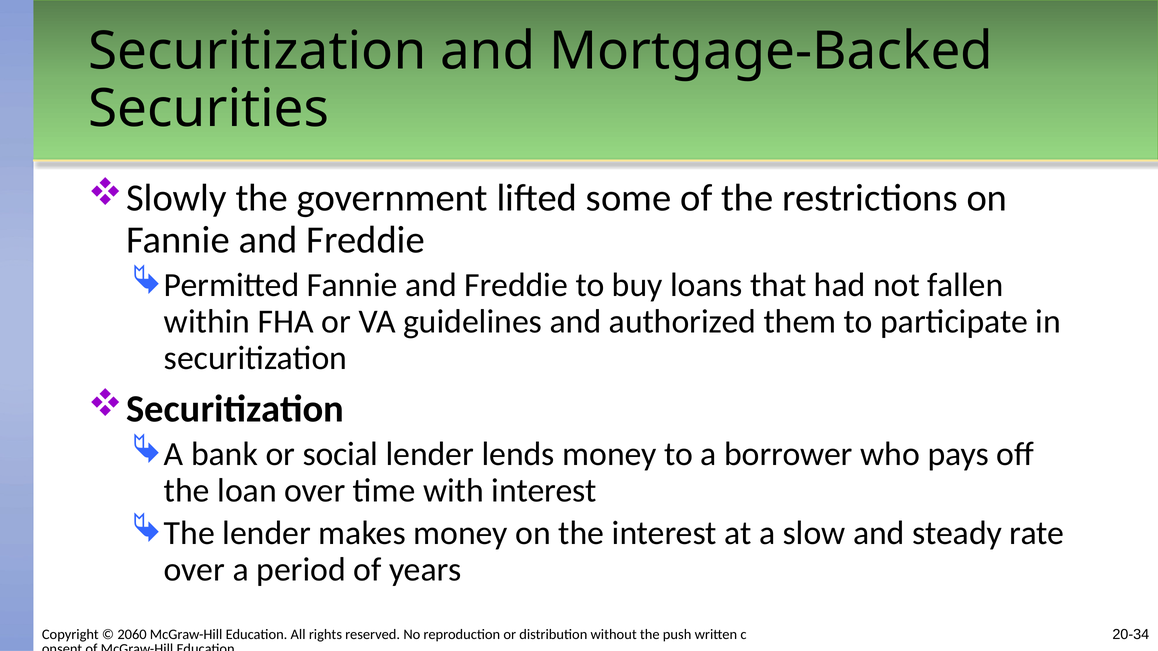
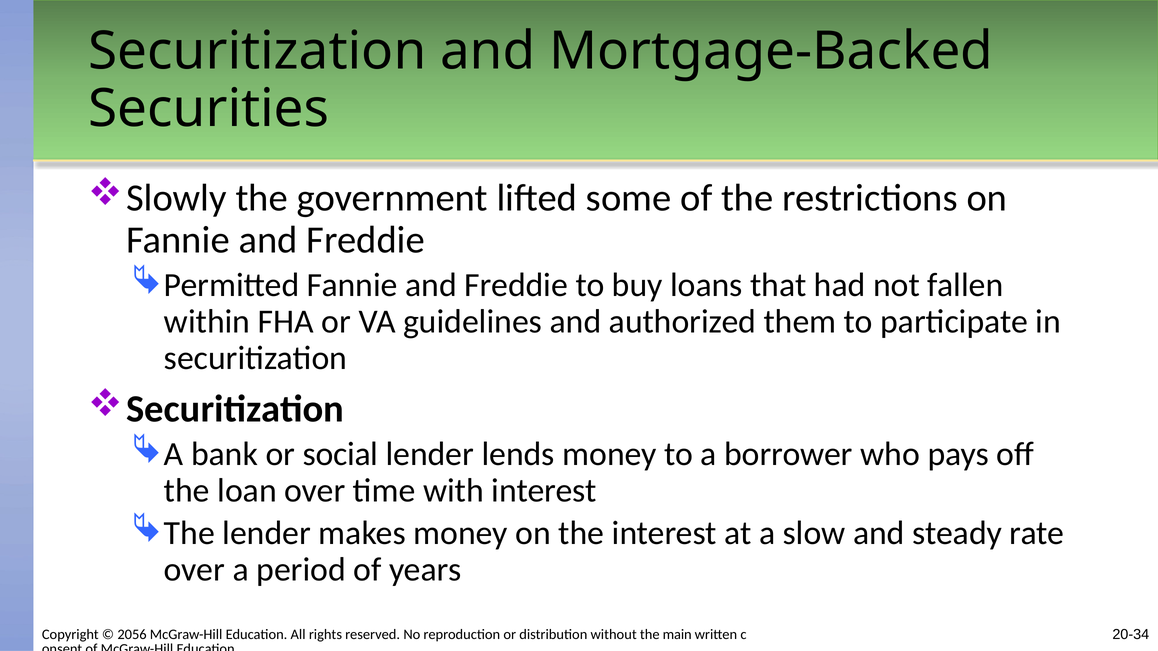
2060: 2060 -> 2056
push: push -> main
